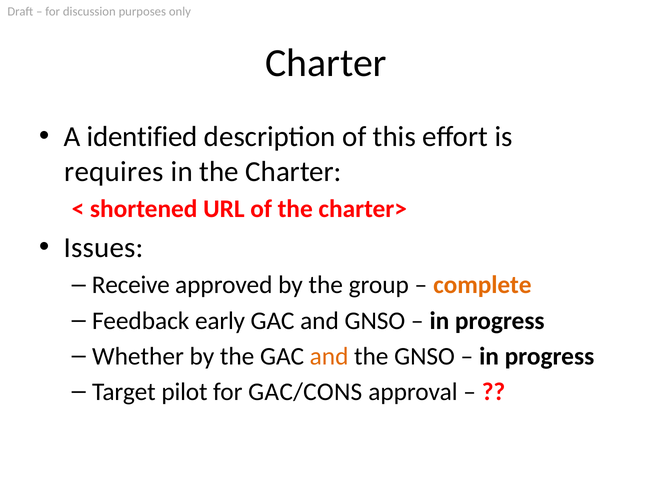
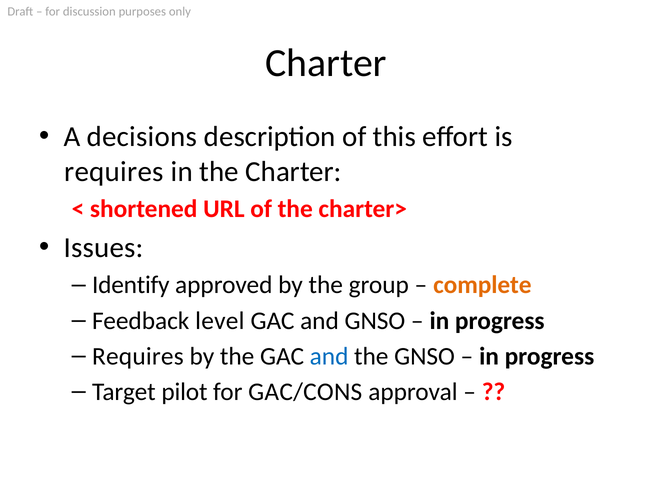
identified: identified -> decisions
Receive: Receive -> Identify
early: early -> level
Whether at (138, 356): Whether -> Requires
and at (329, 356) colour: orange -> blue
